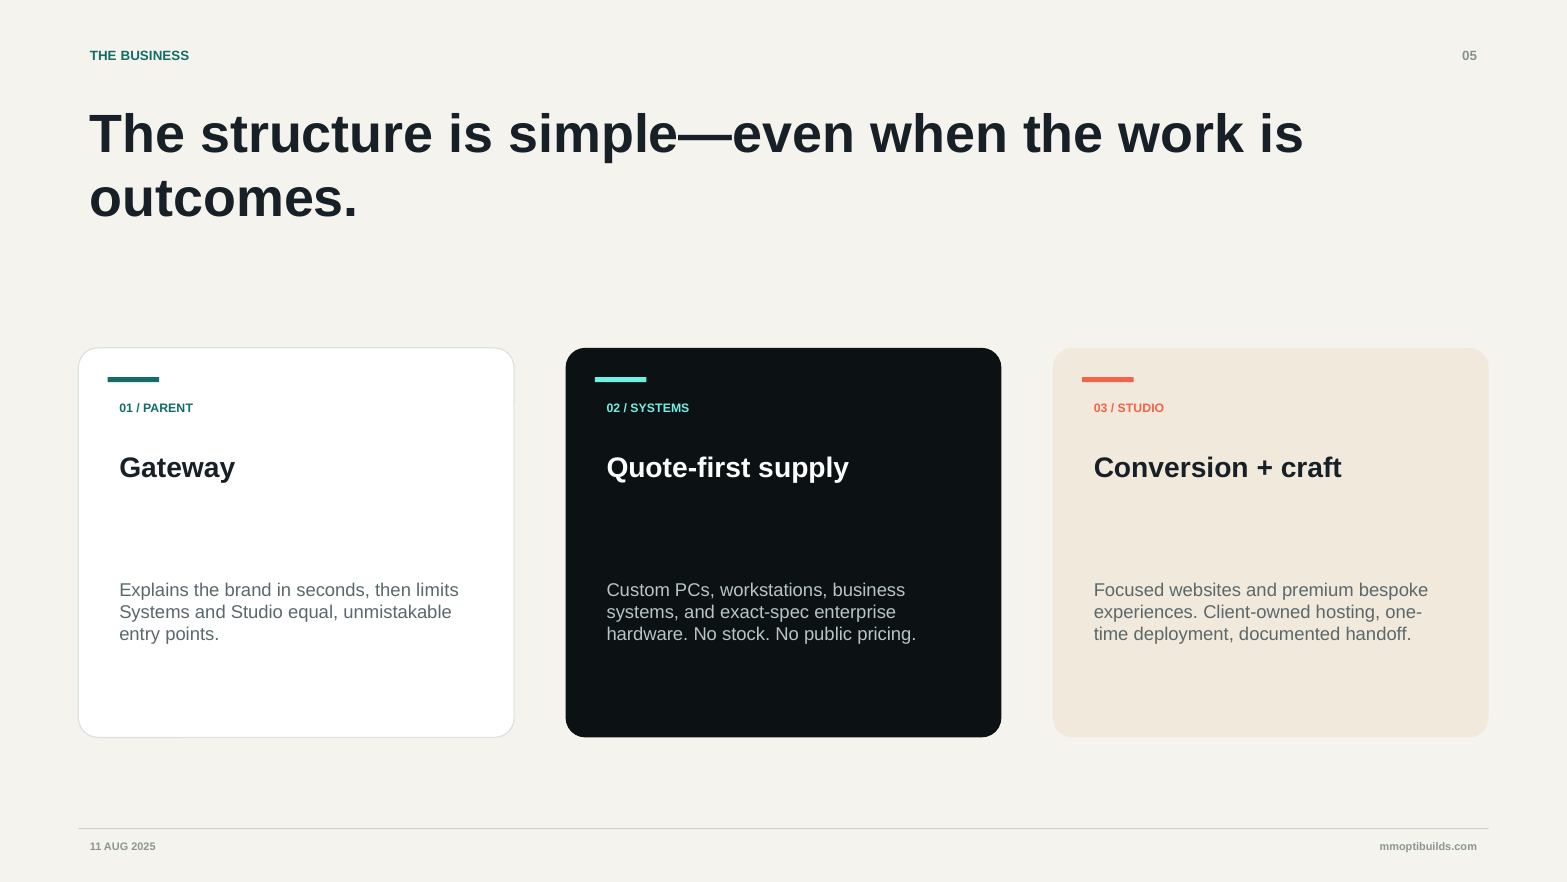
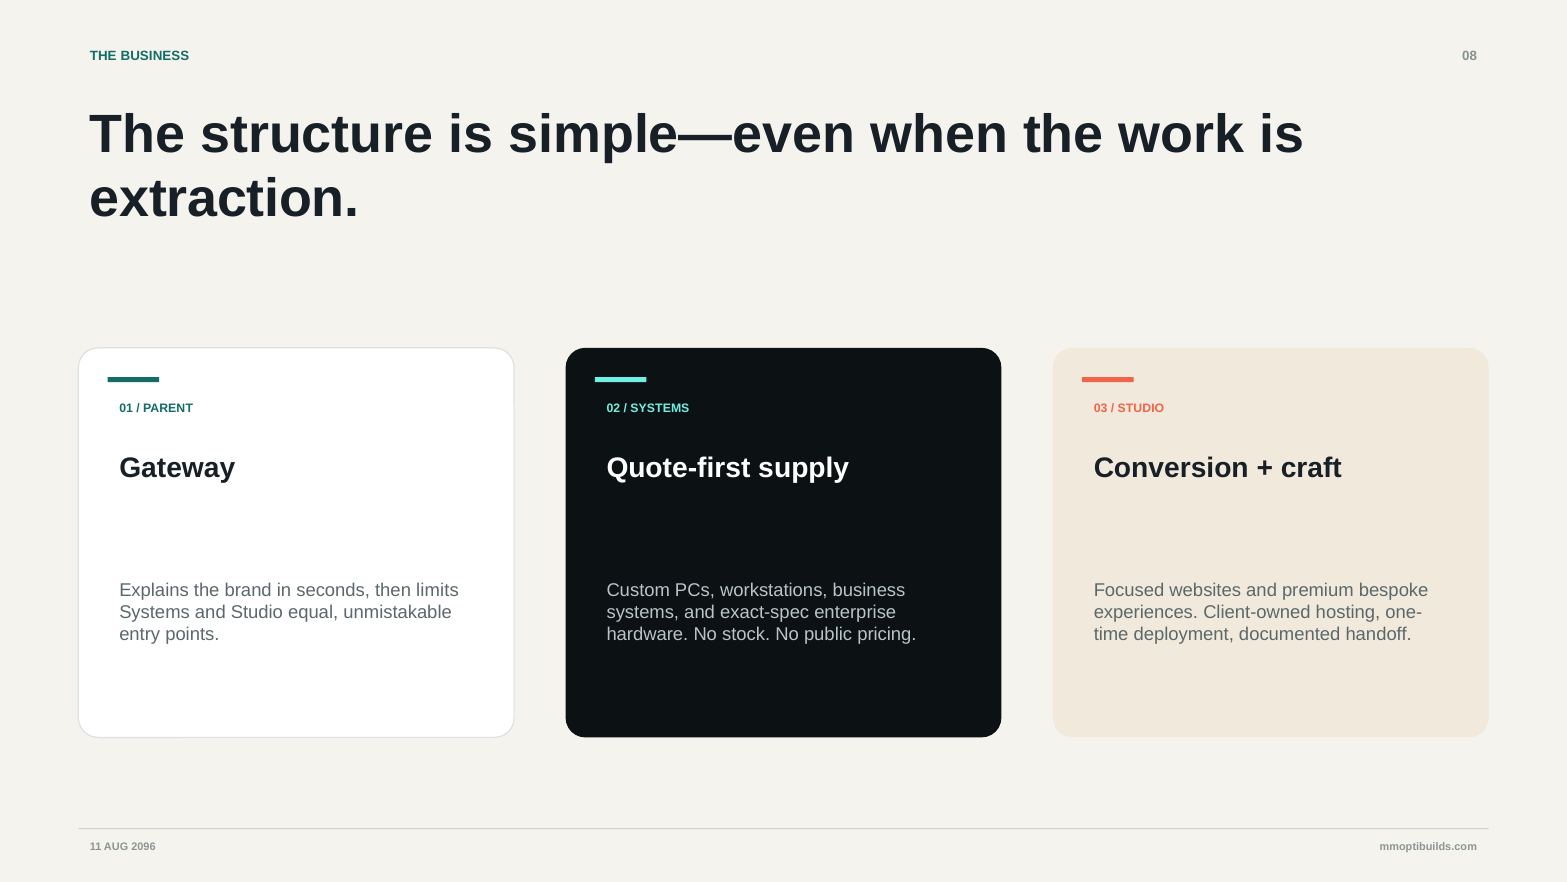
05: 05 -> 08
outcomes: outcomes -> extraction
2025: 2025 -> 2096
